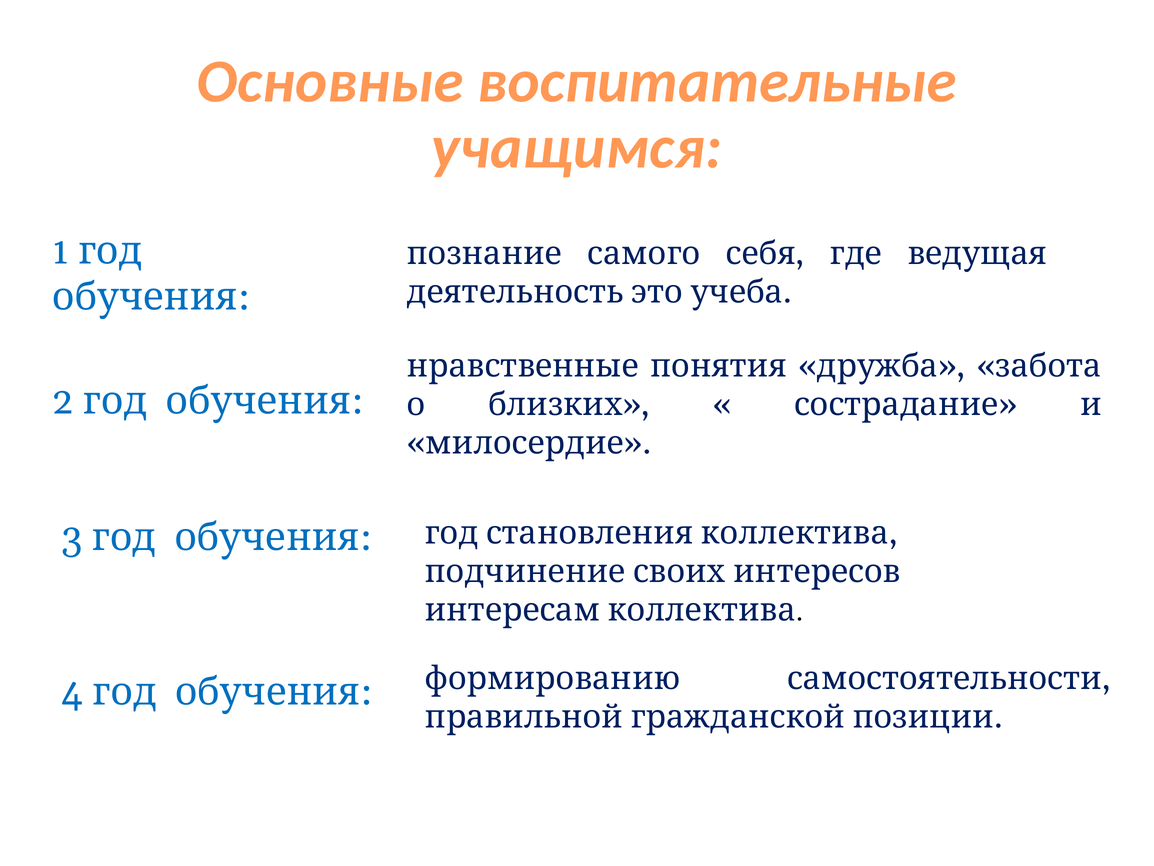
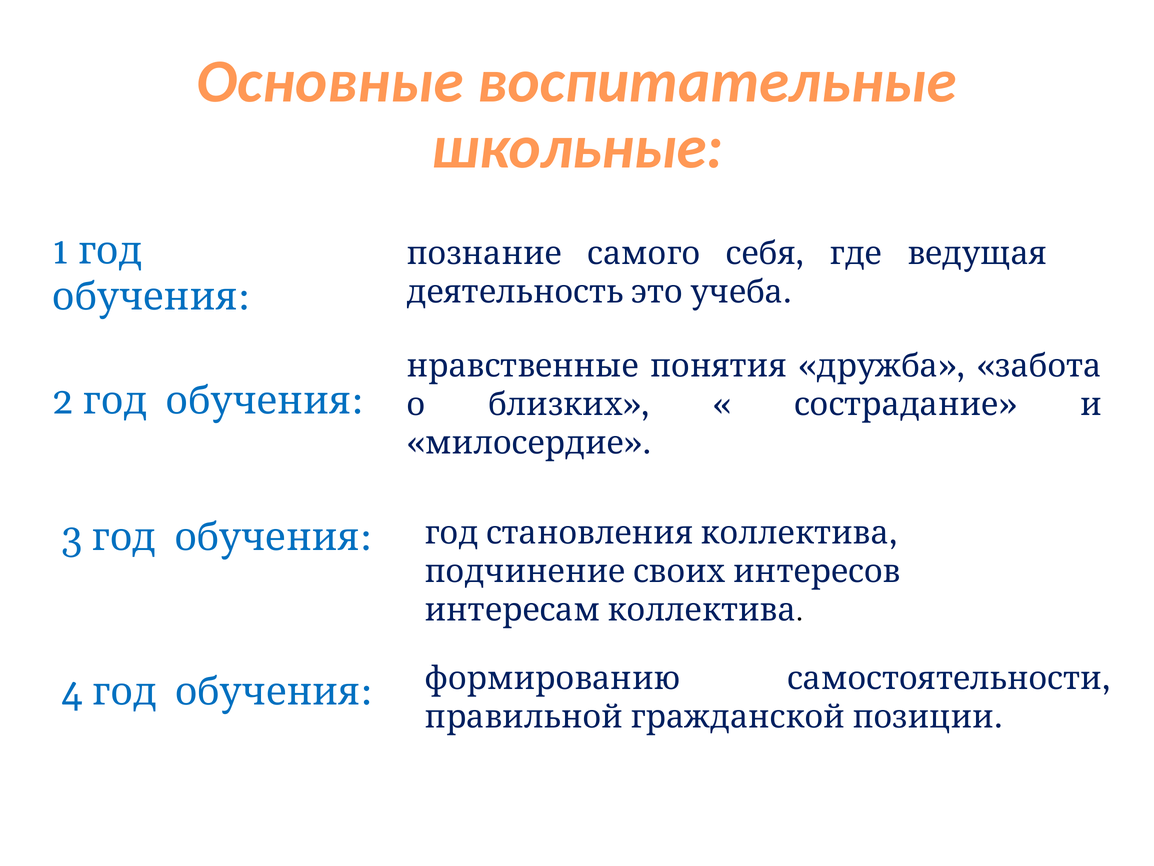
учащимся: учащимся -> школьные
